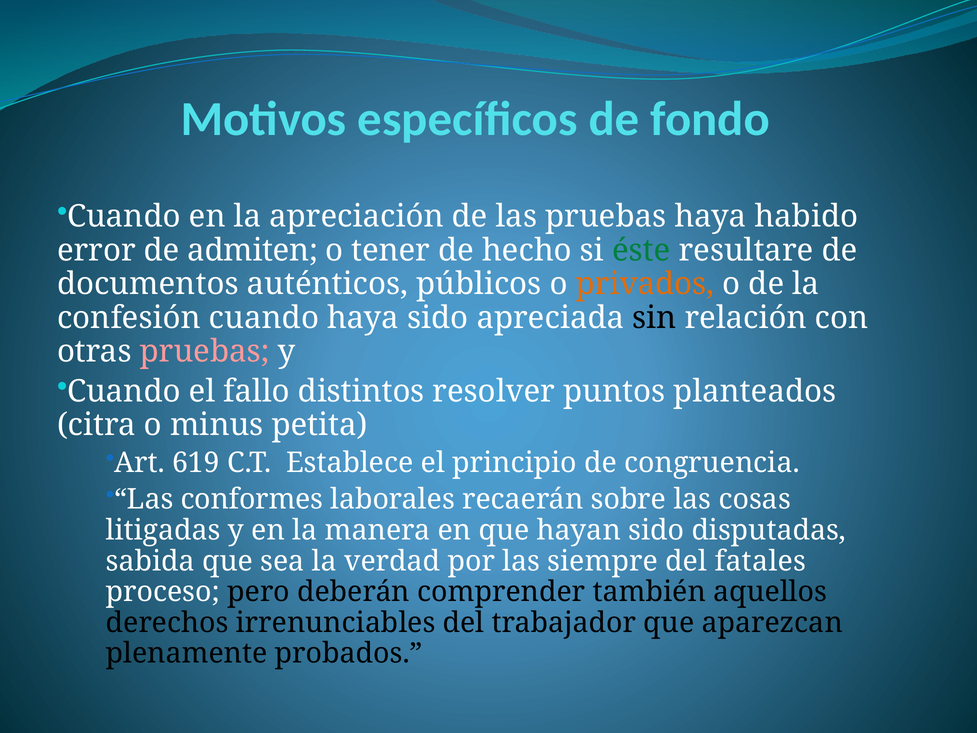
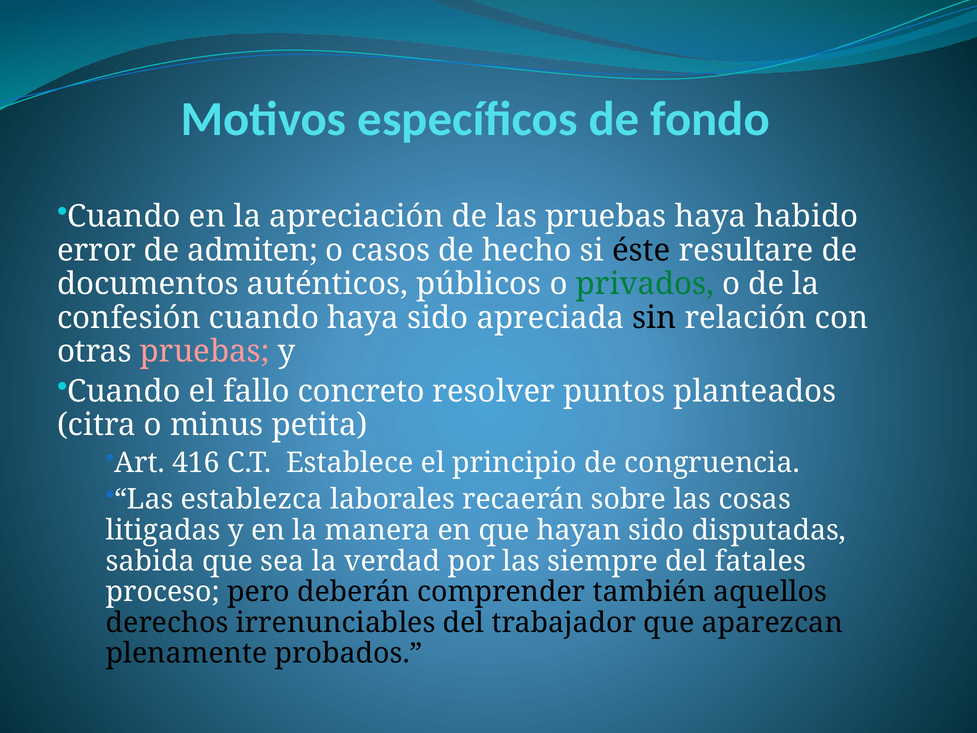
tener: tener -> casos
éste colour: green -> black
privados colour: orange -> green
distintos: distintos -> concreto
619: 619 -> 416
conformes: conformes -> establezca
